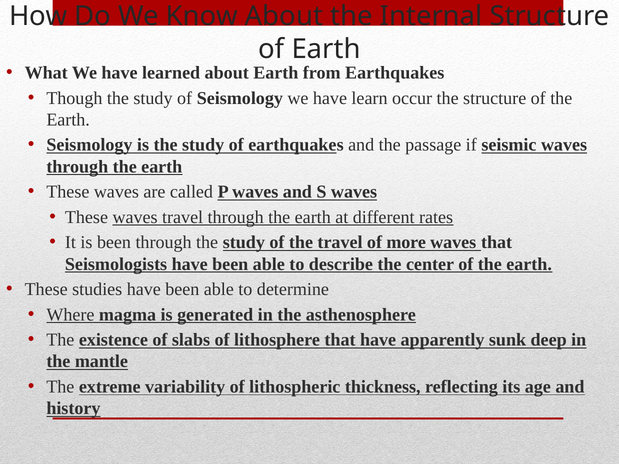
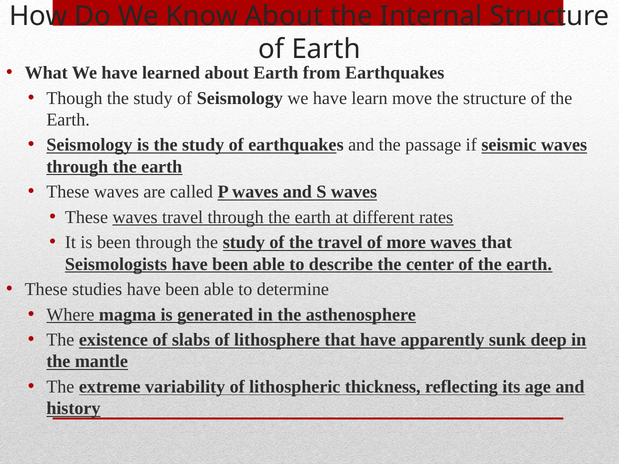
occur: occur -> move
